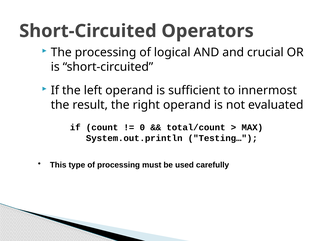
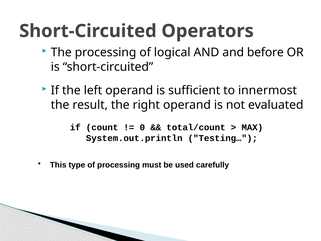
crucial: crucial -> before
